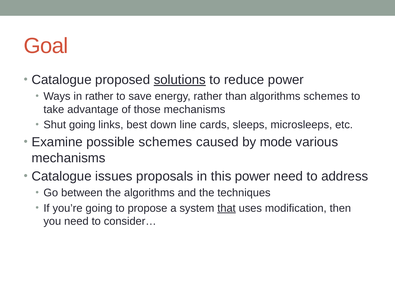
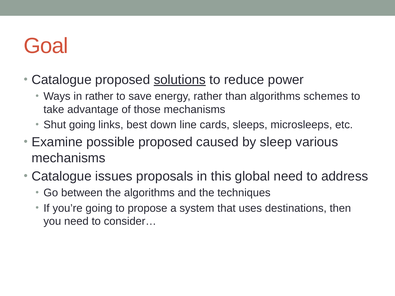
possible schemes: schemes -> proposed
mode: mode -> sleep
this power: power -> global
that underline: present -> none
modification: modification -> destinations
